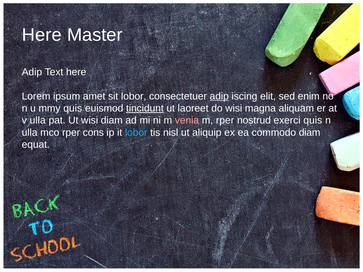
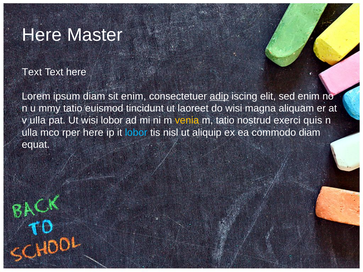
Adip at (32, 72): Adip -> Text
ipsum amet: amet -> diam
sit lobor: lobor -> enim
mmy quis: quis -> tatio
tincidunt underline: present -> none
wisi diam: diam -> lobor
venia colour: pink -> yellow
m rper: rper -> tatio
rper cons: cons -> here
